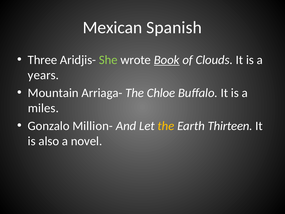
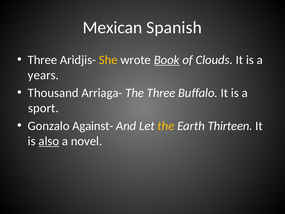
She colour: light green -> yellow
Mountain: Mountain -> Thousand
The Chloe: Chloe -> Three
miles: miles -> sport
Million-: Million- -> Against-
also underline: none -> present
